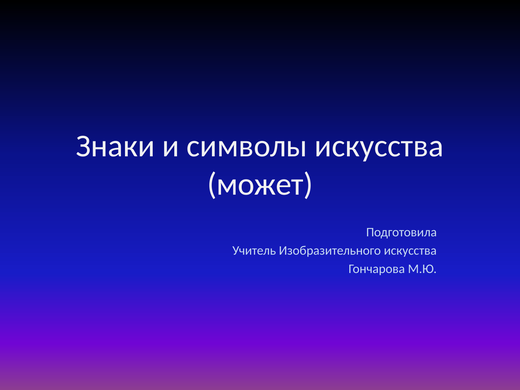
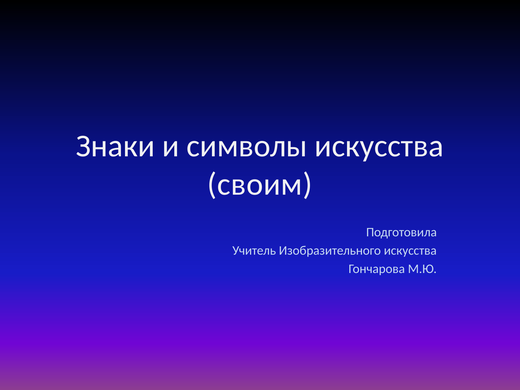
может: может -> своим
